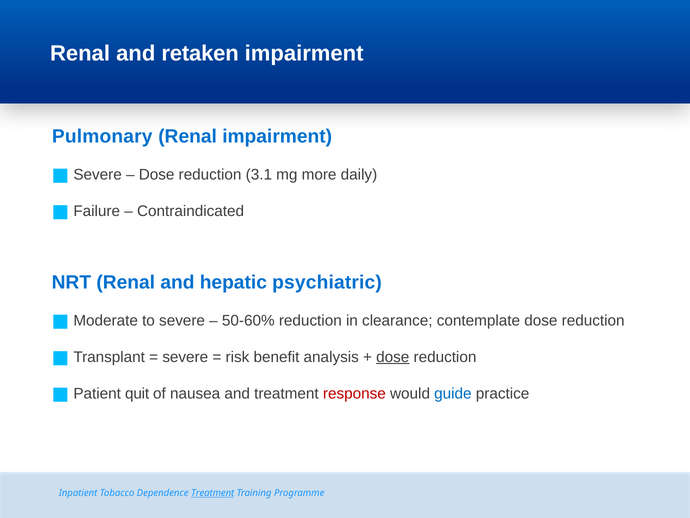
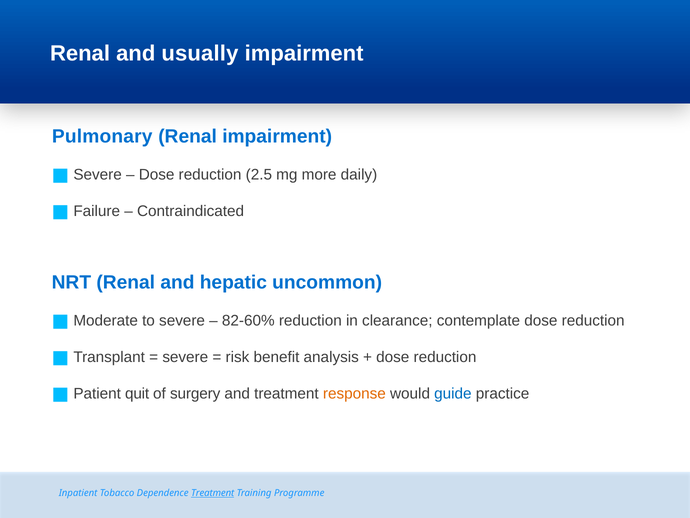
retaken: retaken -> usually
3.1: 3.1 -> 2.5
psychiatric: psychiatric -> uncommon
50-60%: 50-60% -> 82-60%
dose at (393, 357) underline: present -> none
nausea: nausea -> surgery
response colour: red -> orange
